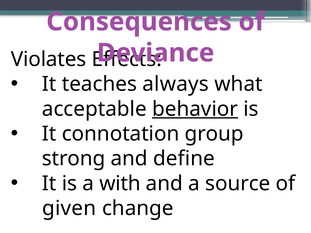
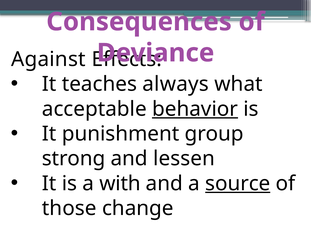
Violates: Violates -> Against
connotation: connotation -> punishment
define: define -> lessen
source underline: none -> present
given: given -> those
